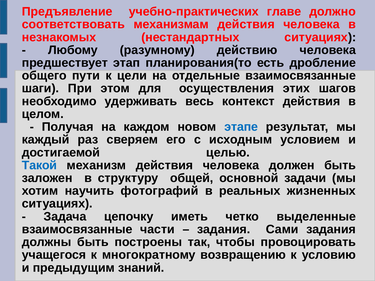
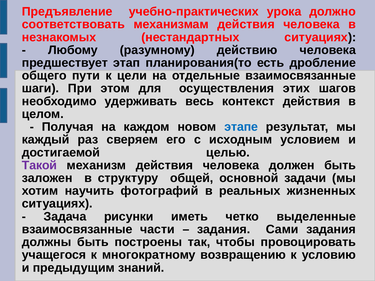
главе: главе -> урока
Такой colour: blue -> purple
цепочку: цепочку -> рисунки
